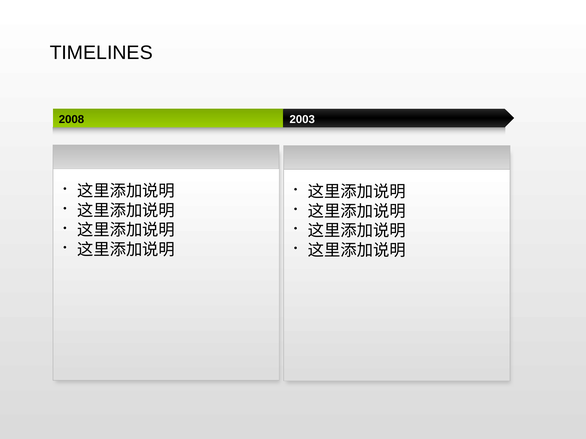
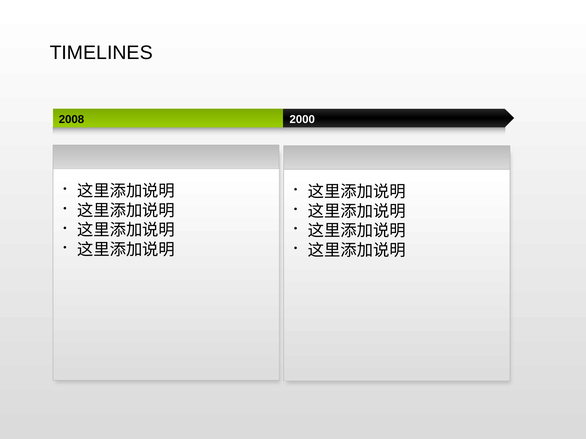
2003: 2003 -> 2000
